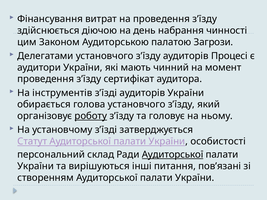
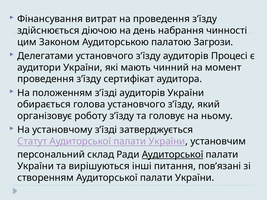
інструментів: інструментів -> положенням
роботу underline: present -> none
особистості: особистості -> установчим
